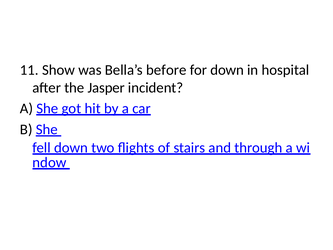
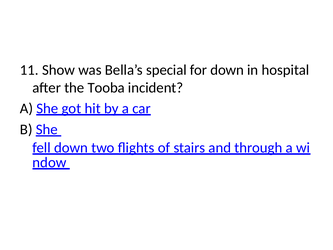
before: before -> special
Jasper: Jasper -> Tooba
